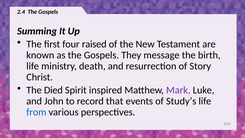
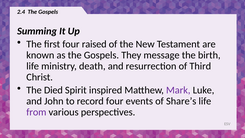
Story: Story -> Third
record that: that -> four
Study’s: Study’s -> Share’s
from colour: blue -> purple
